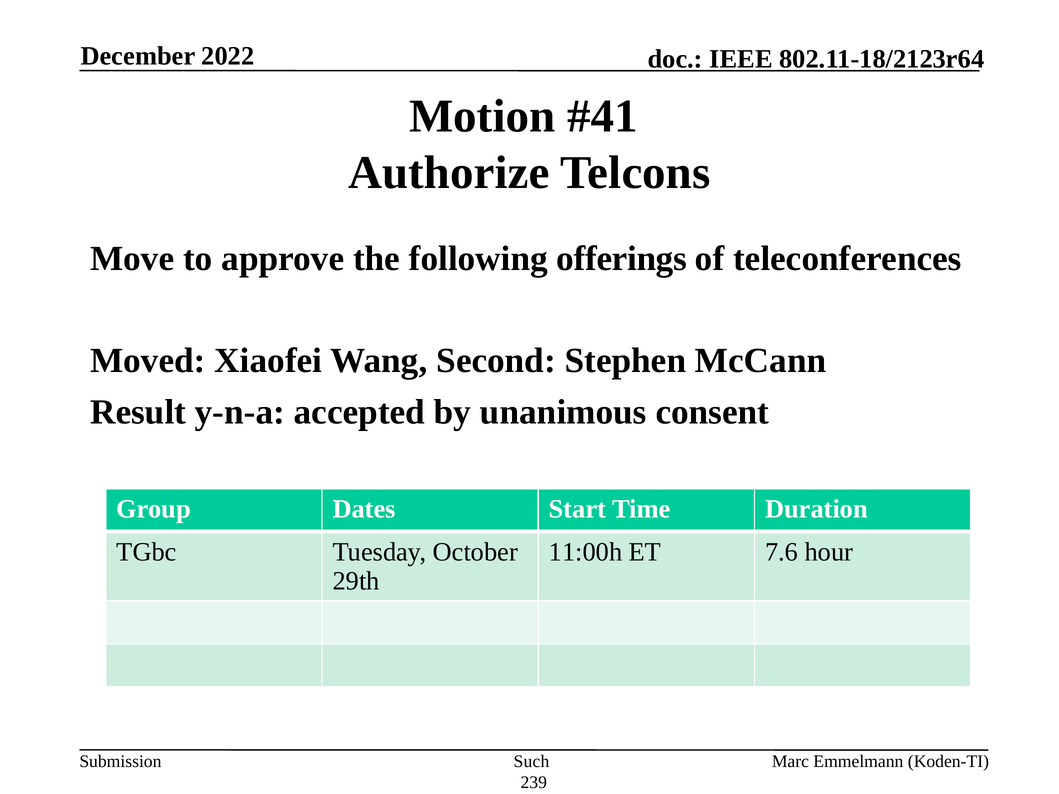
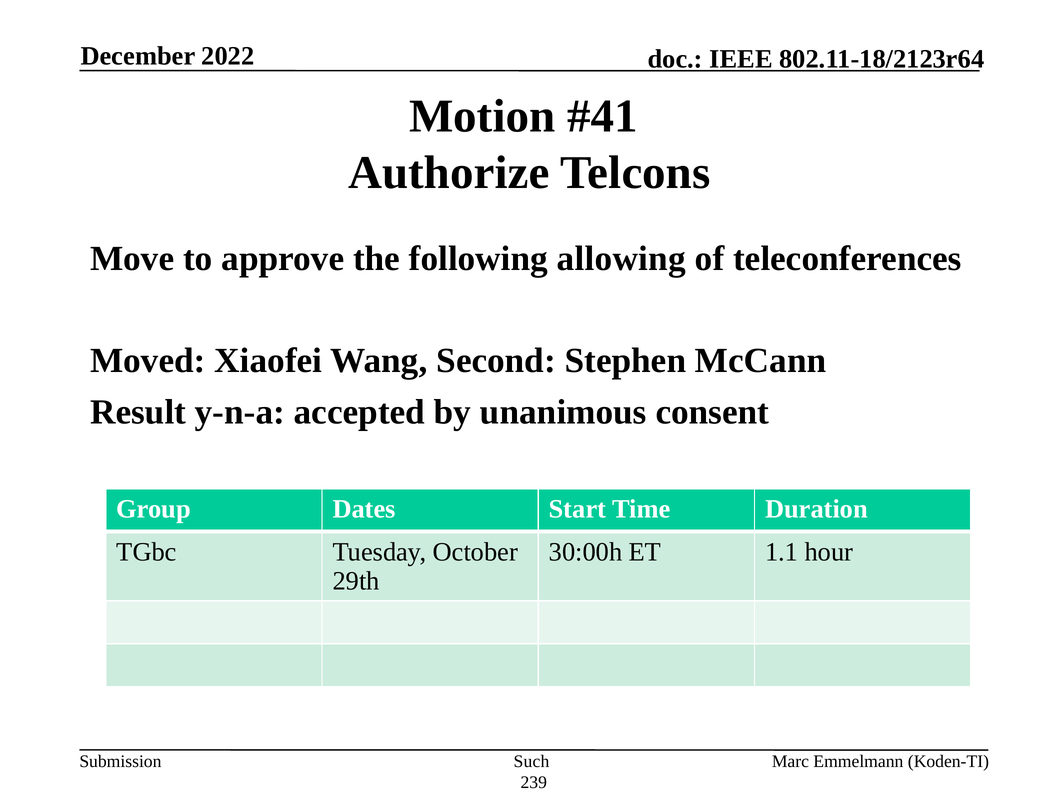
offerings: offerings -> allowing
11:00h: 11:00h -> 30:00h
7.6: 7.6 -> 1.1
